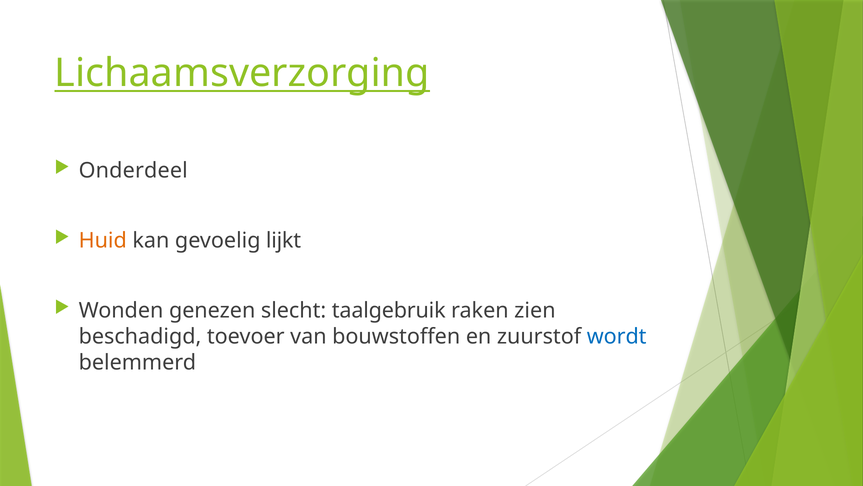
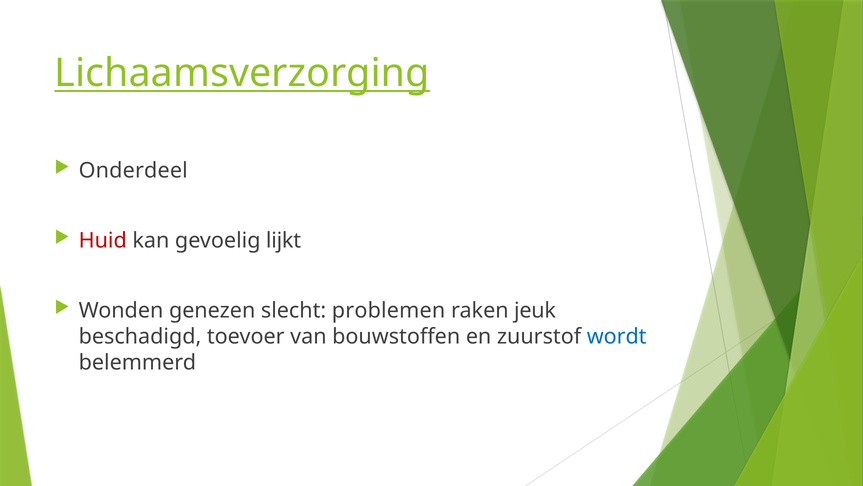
Huid colour: orange -> red
taalgebruik: taalgebruik -> problemen
zien: zien -> jeuk
